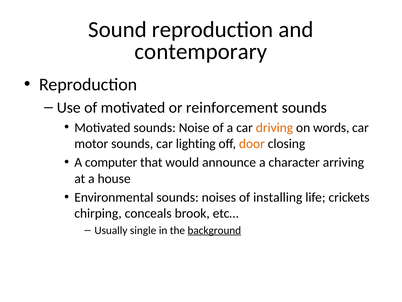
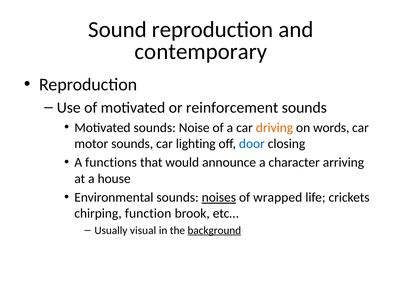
door colour: orange -> blue
computer: computer -> functions
noises underline: none -> present
installing: installing -> wrapped
conceals: conceals -> function
single: single -> visual
